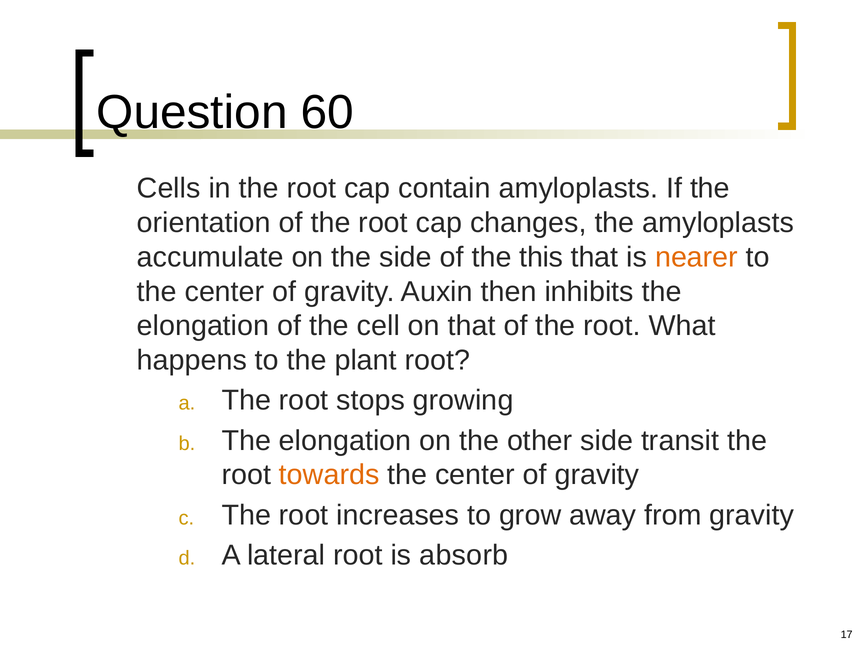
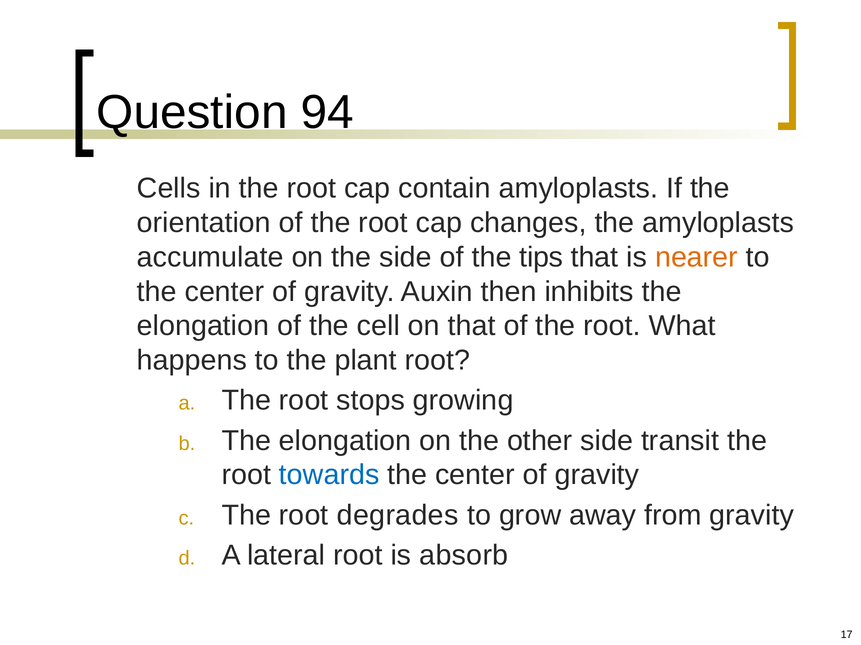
60: 60 -> 94
this: this -> tips
towards colour: orange -> blue
increases: increases -> degrades
